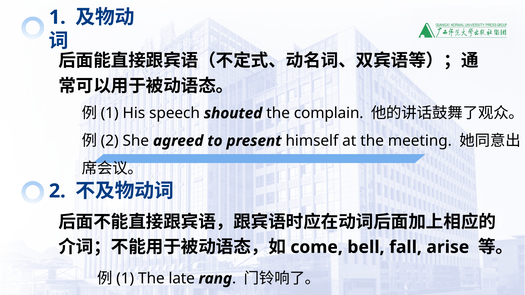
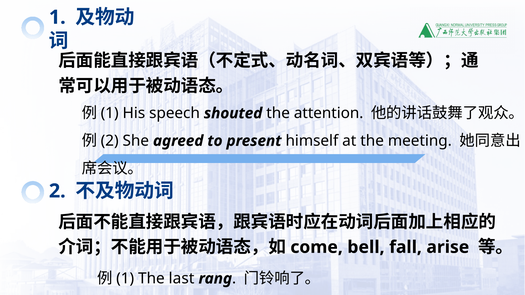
complain: complain -> attention
late: late -> last
